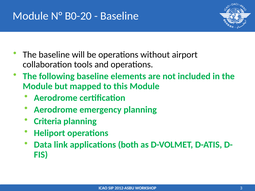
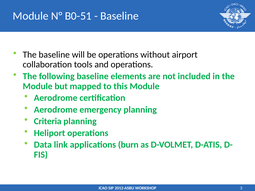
B0-20: B0-20 -> B0-51
both: both -> burn
